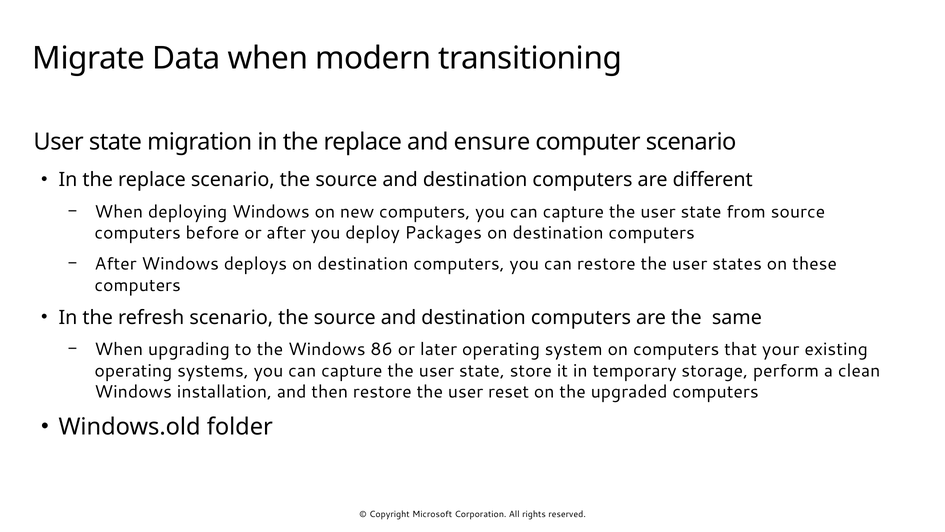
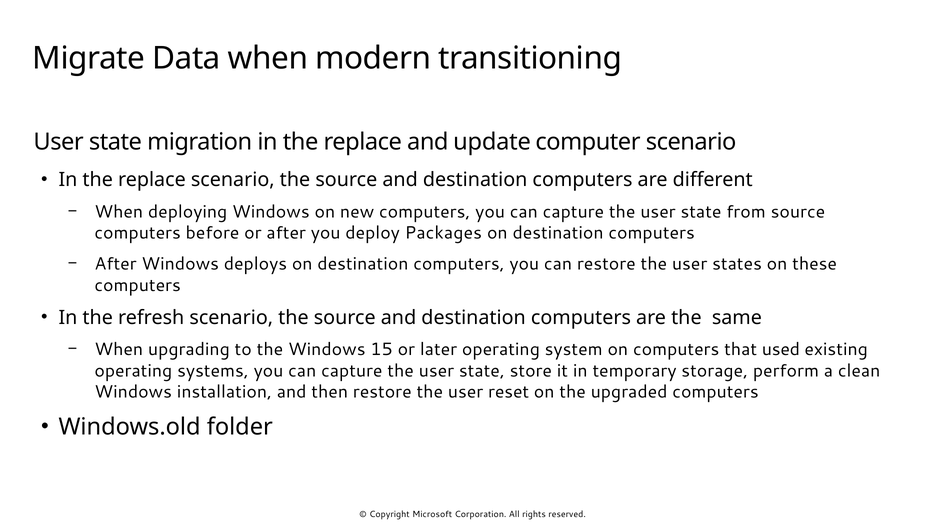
ensure: ensure -> update
86: 86 -> 15
your: your -> used
